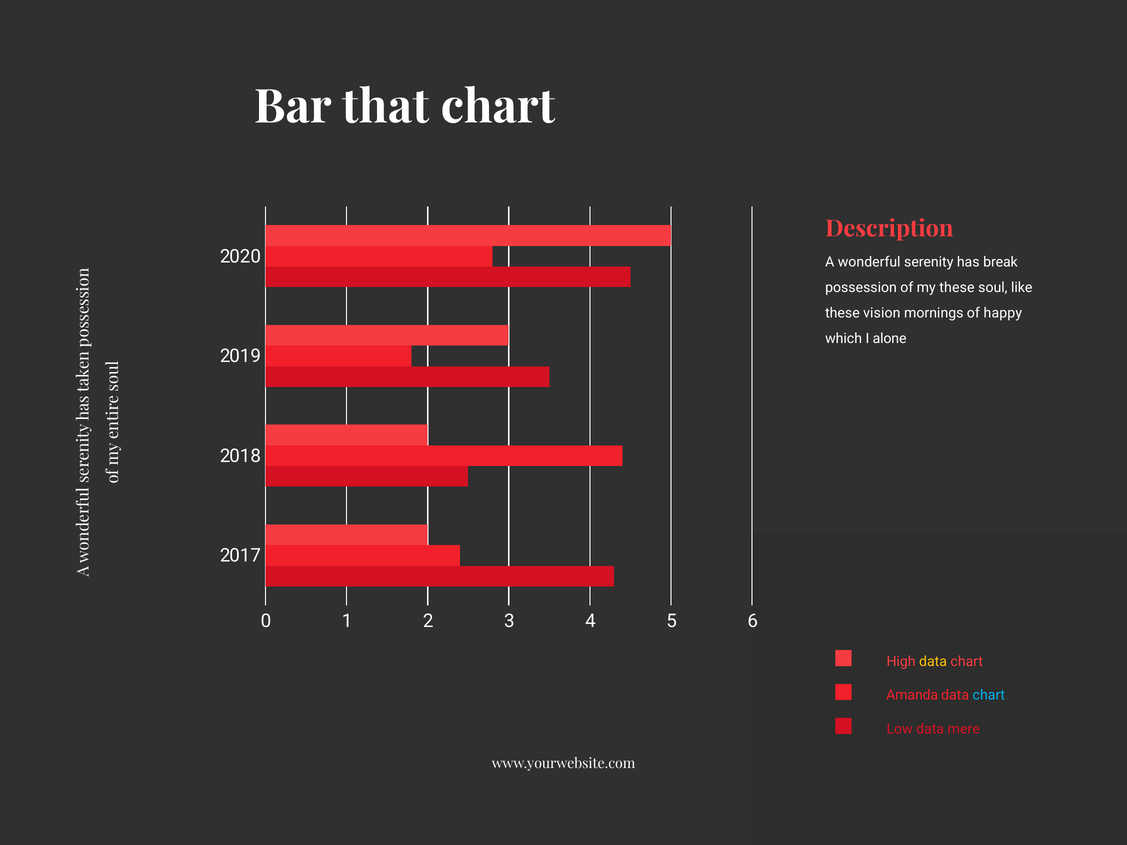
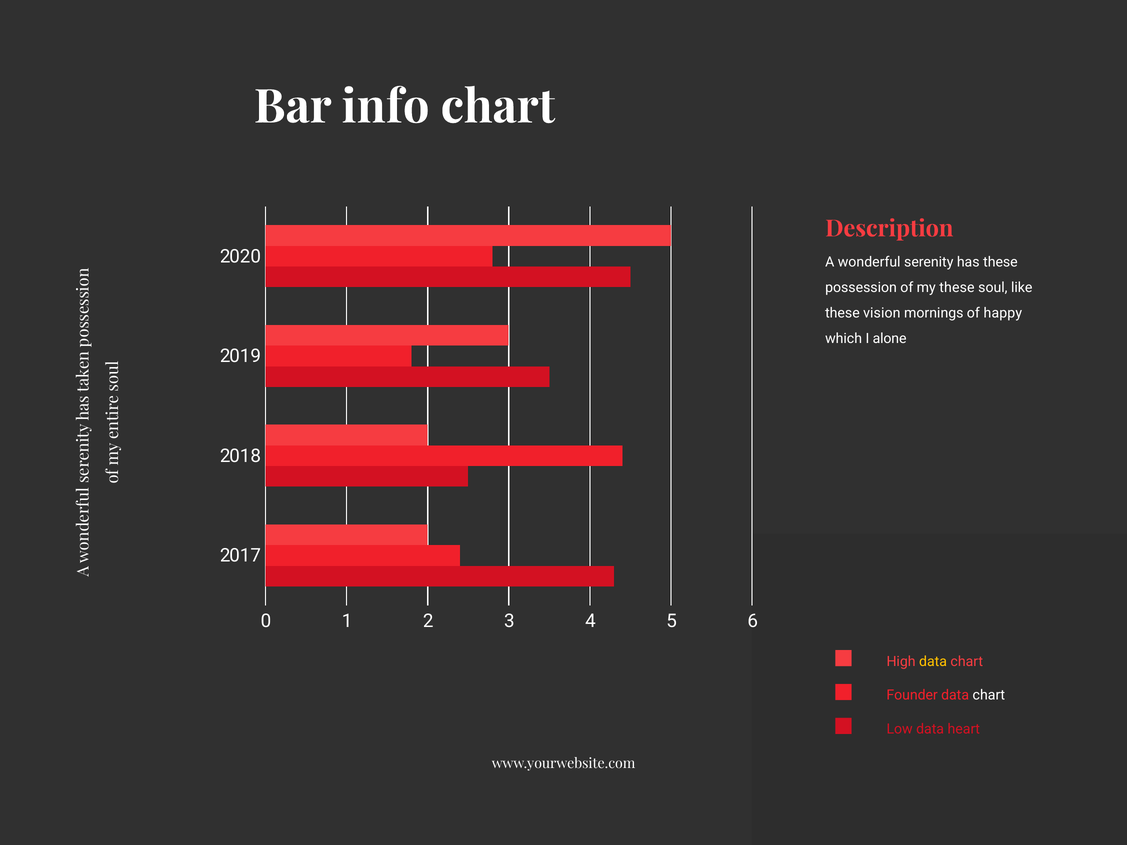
that: that -> info
has break: break -> these
Amanda: Amanda -> Founder
chart at (989, 695) colour: light blue -> white
mere: mere -> heart
